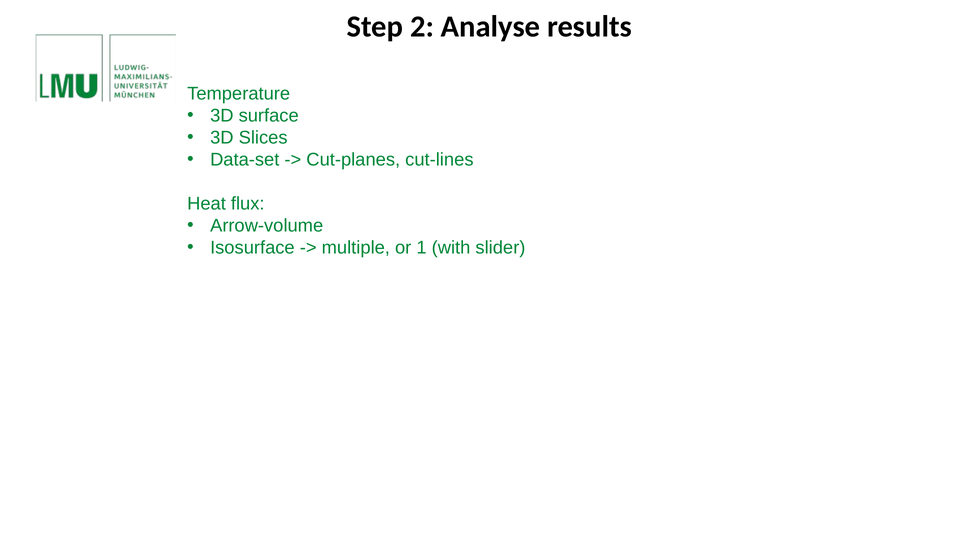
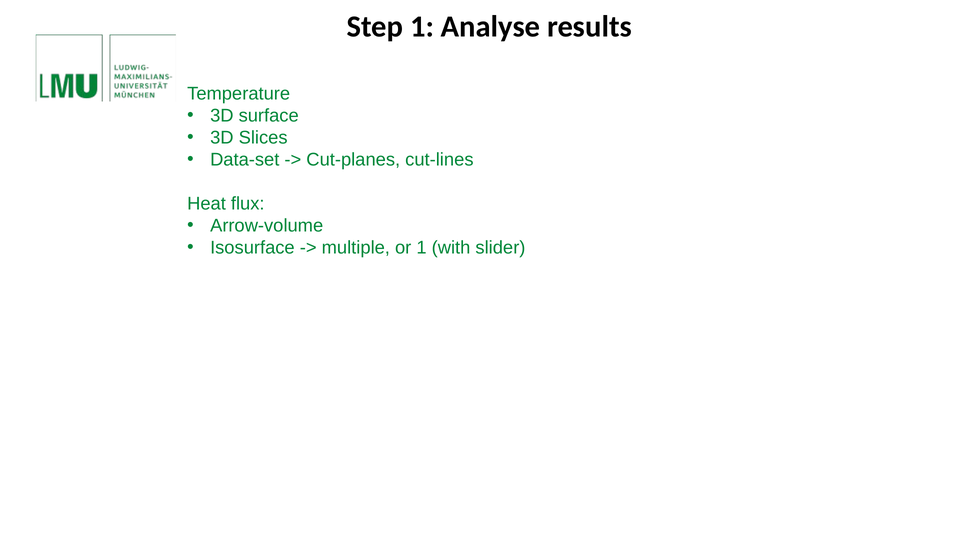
Step 2: 2 -> 1
